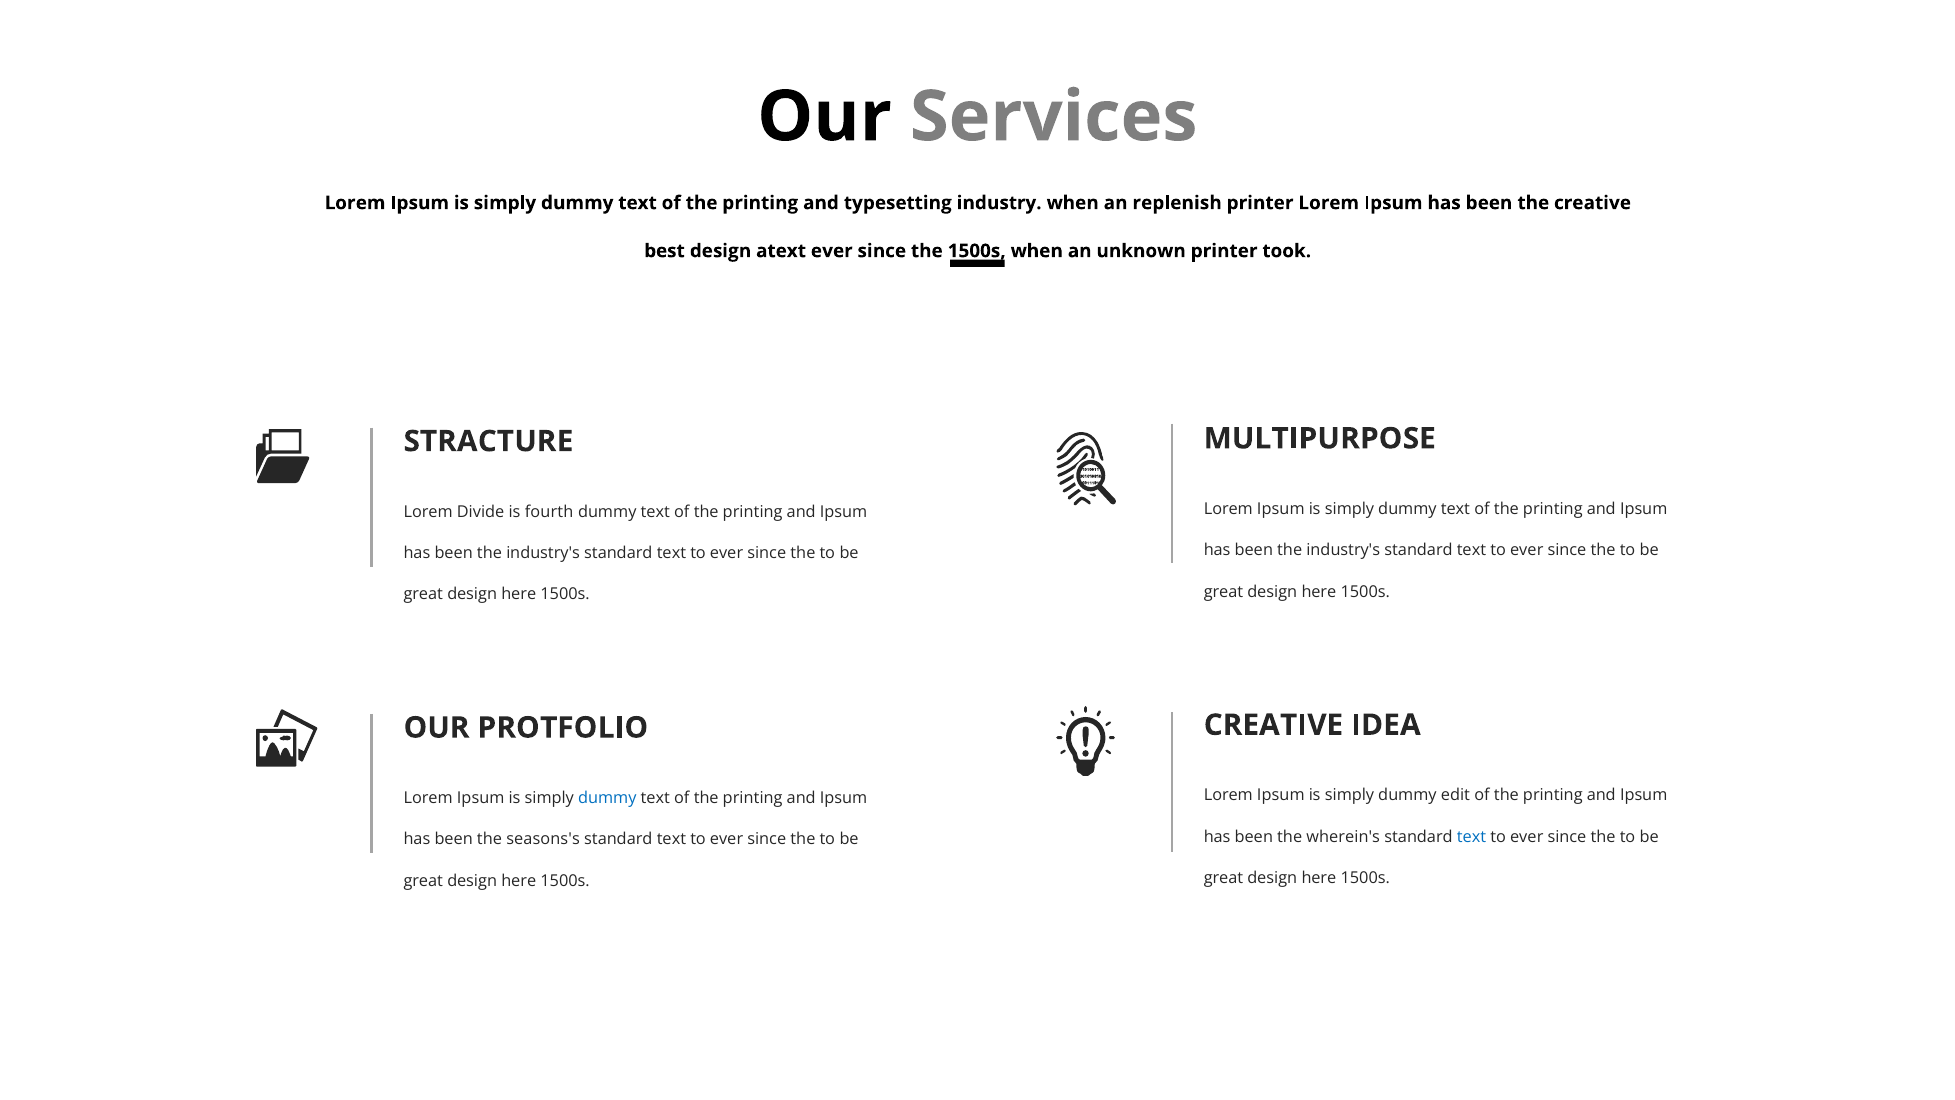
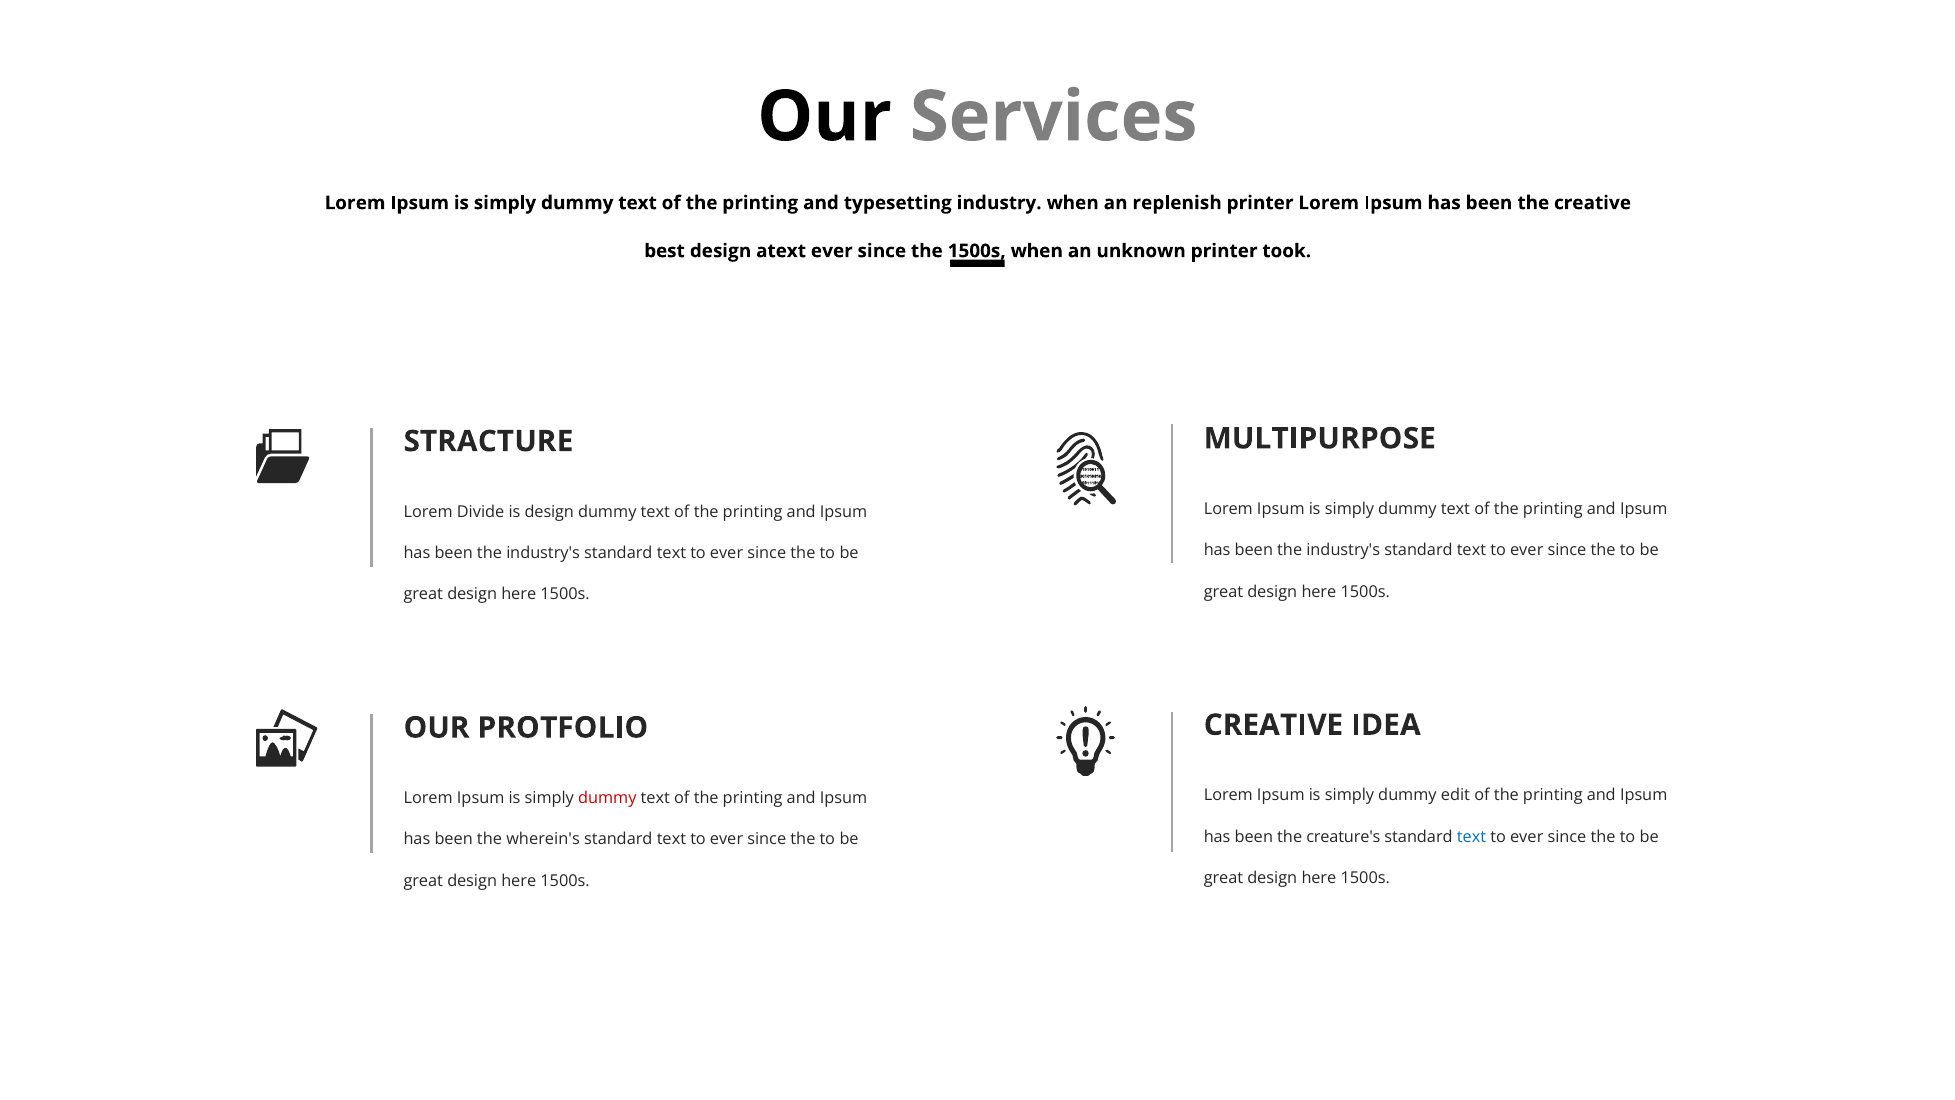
is fourth: fourth -> design
dummy at (607, 798) colour: blue -> red
wherein's: wherein's -> creature's
seasons's: seasons's -> wherein's
